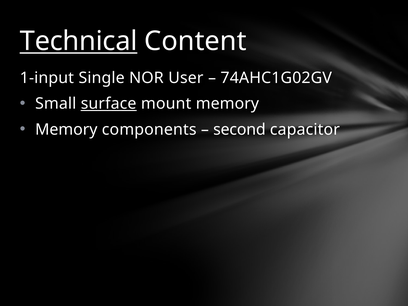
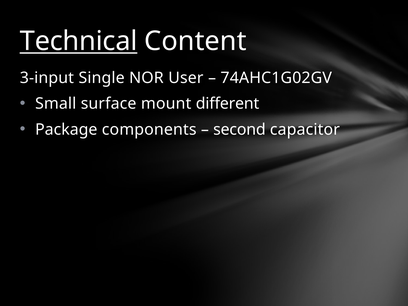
1-input: 1-input -> 3-input
surface underline: present -> none
mount memory: memory -> different
Memory at (66, 130): Memory -> Package
